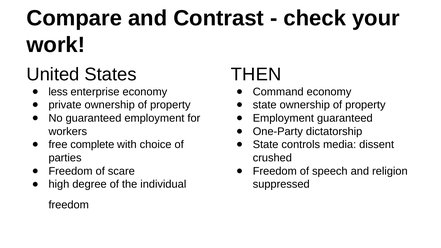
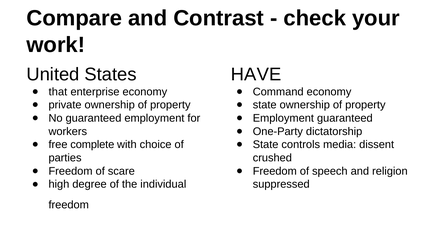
THEN: THEN -> HAVE
less: less -> that
